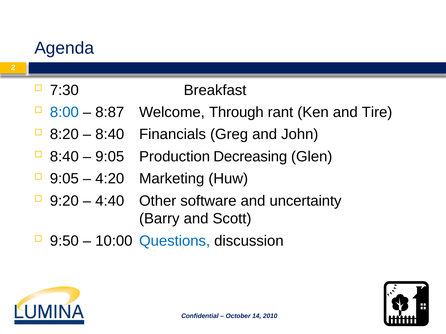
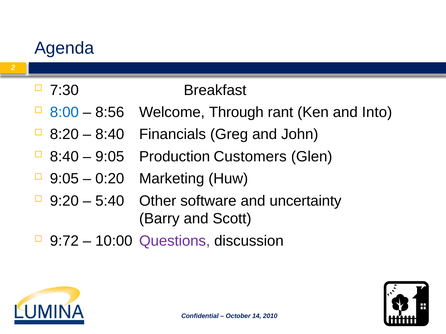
8:87: 8:87 -> 8:56
Tire: Tire -> Into
Decreasing: Decreasing -> Customers
4:20: 4:20 -> 0:20
4:40: 4:40 -> 5:40
9:50: 9:50 -> 9:72
Questions colour: blue -> purple
